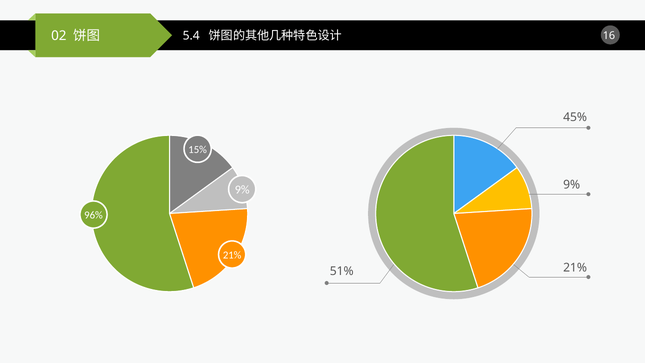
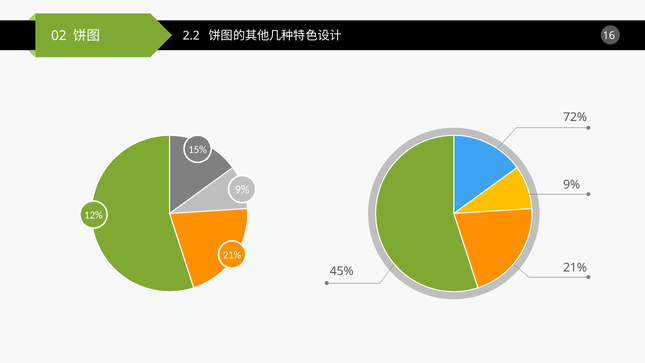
5.4: 5.4 -> 2.2
45%: 45% -> 72%
96%: 96% -> 12%
51%: 51% -> 45%
